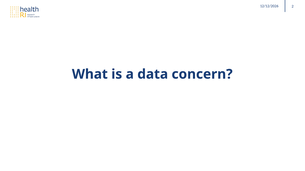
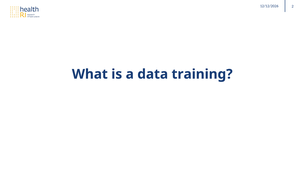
concern: concern -> training
